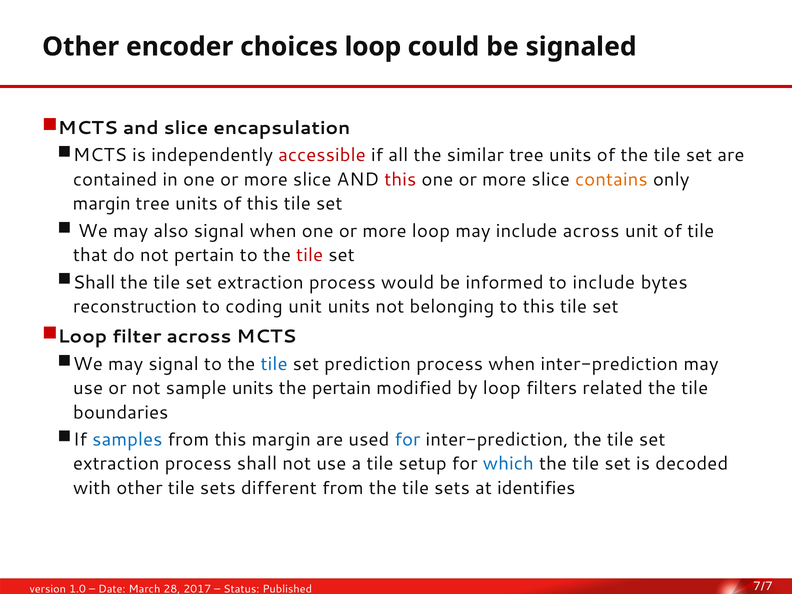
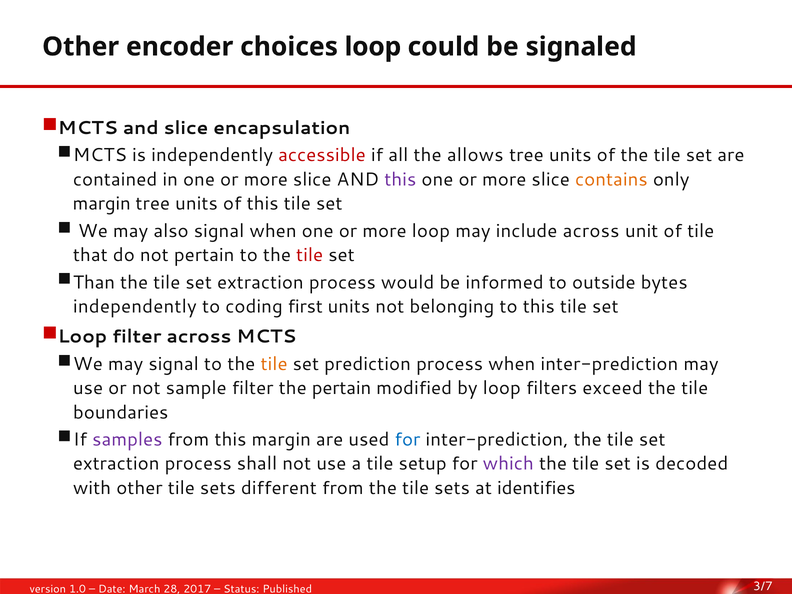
similar: similar -> allows
this at (400, 180) colour: red -> purple
Shall at (94, 282): Shall -> Than
to include: include -> outside
reconstruction at (135, 307): reconstruction -> independently
coding unit: unit -> first
tile at (274, 364) colour: blue -> orange
sample units: units -> filter
related: related -> exceed
samples colour: blue -> purple
which colour: blue -> purple
7/7: 7/7 -> 3/7
